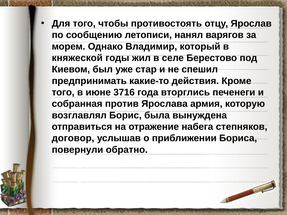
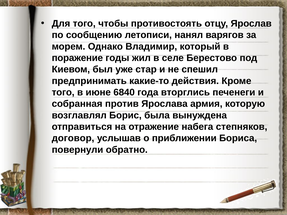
княжеской: княжеской -> поражение
3716: 3716 -> 6840
